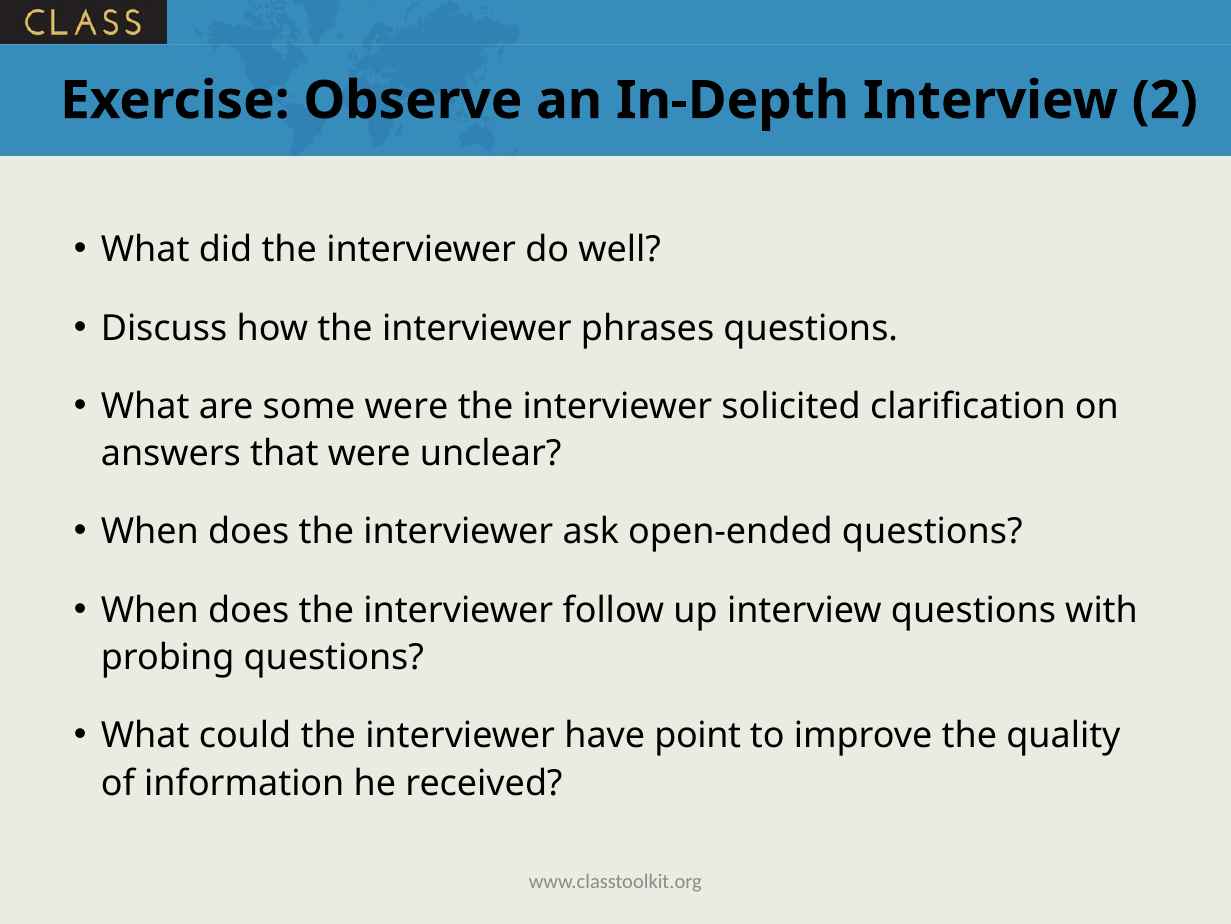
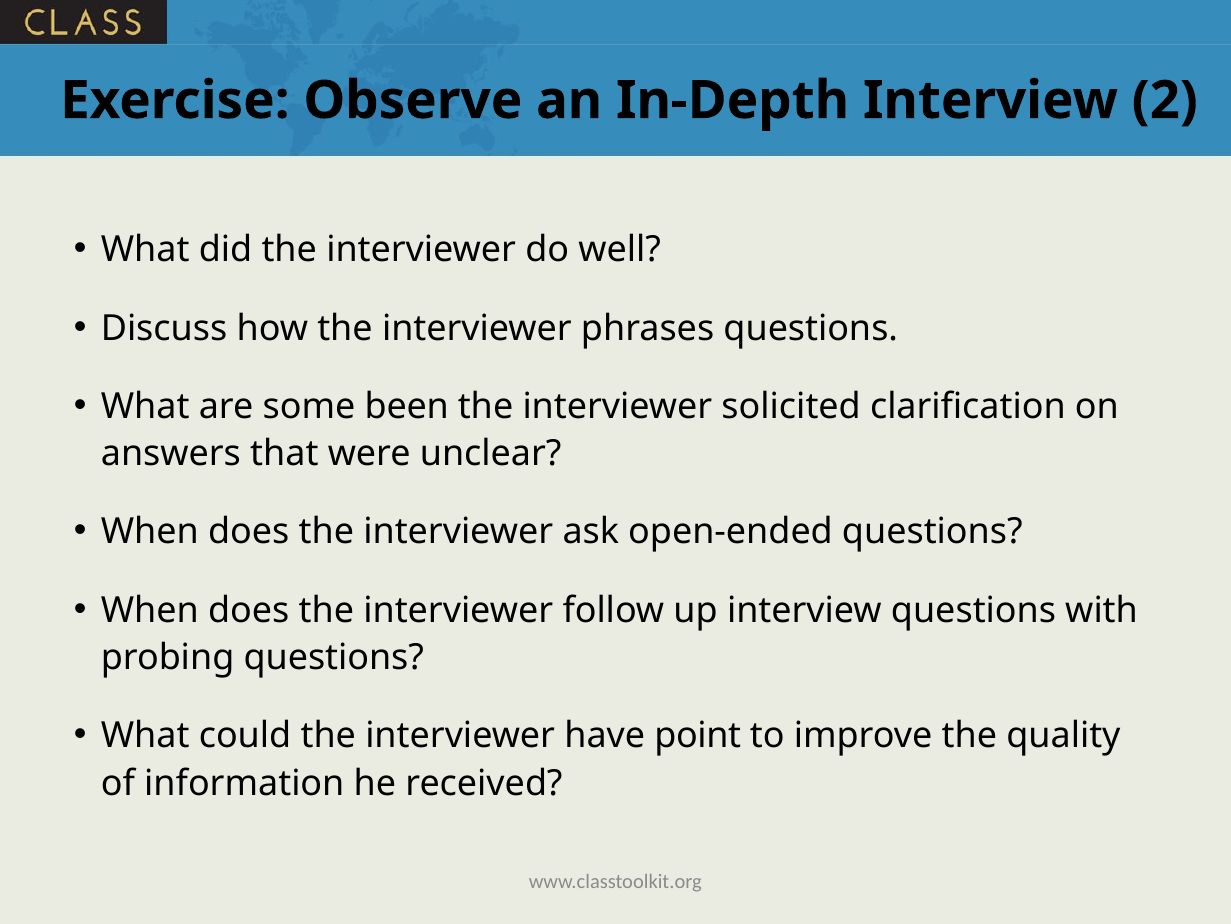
some were: were -> been
